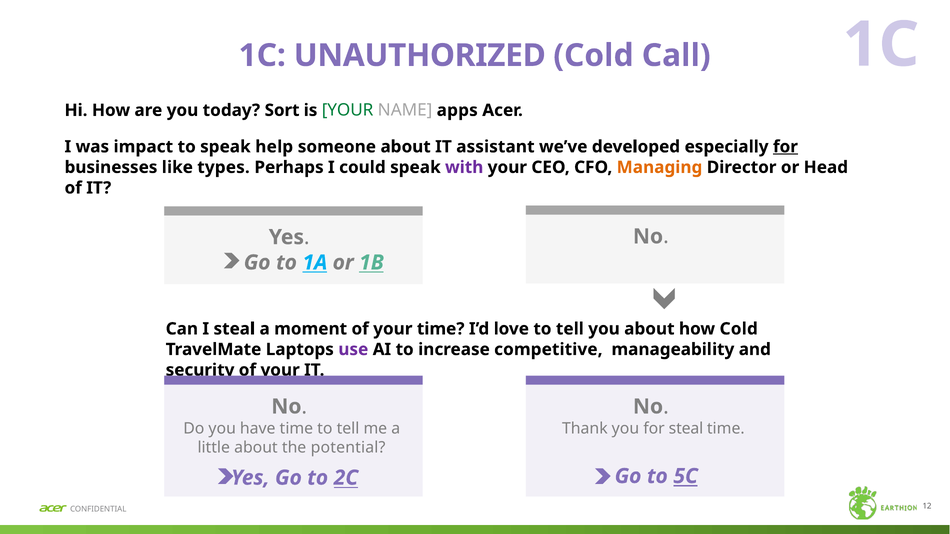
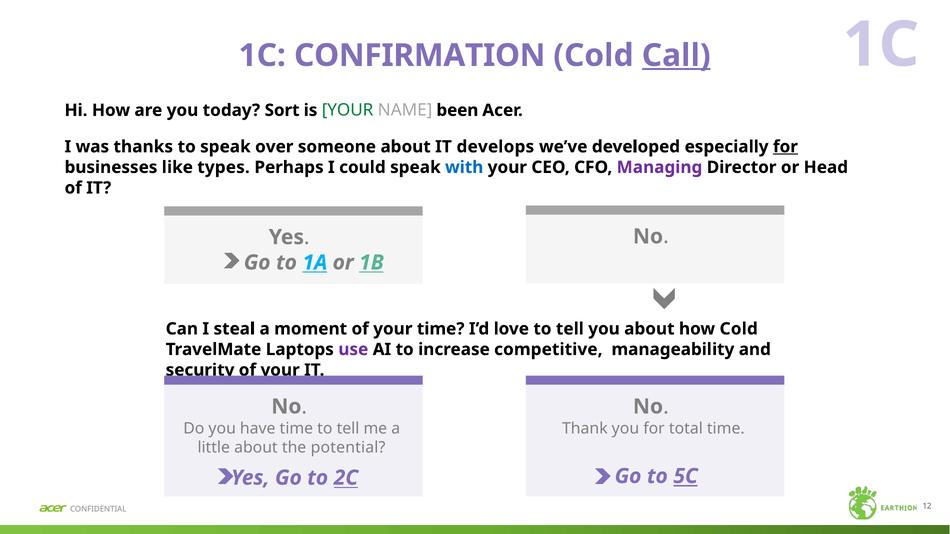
UNAUTHORIZED: UNAUTHORIZED -> CONFIRMATION
Call underline: none -> present
apps: apps -> been
impact: impact -> thanks
help: help -> over
assistant: assistant -> develops
with colour: purple -> blue
Managing colour: orange -> purple
for steal: steal -> total
